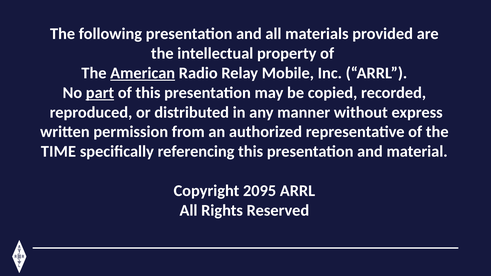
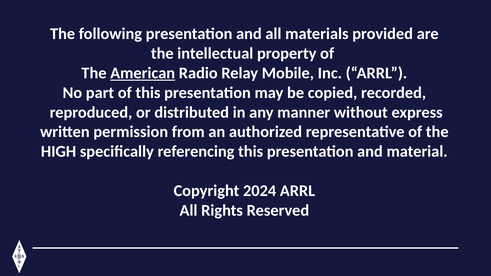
part underline: present -> none
TIME: TIME -> HIGH
2095: 2095 -> 2024
